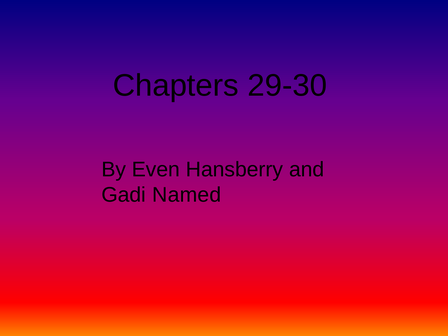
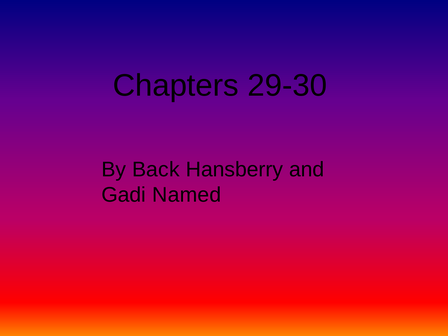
Even: Even -> Back
